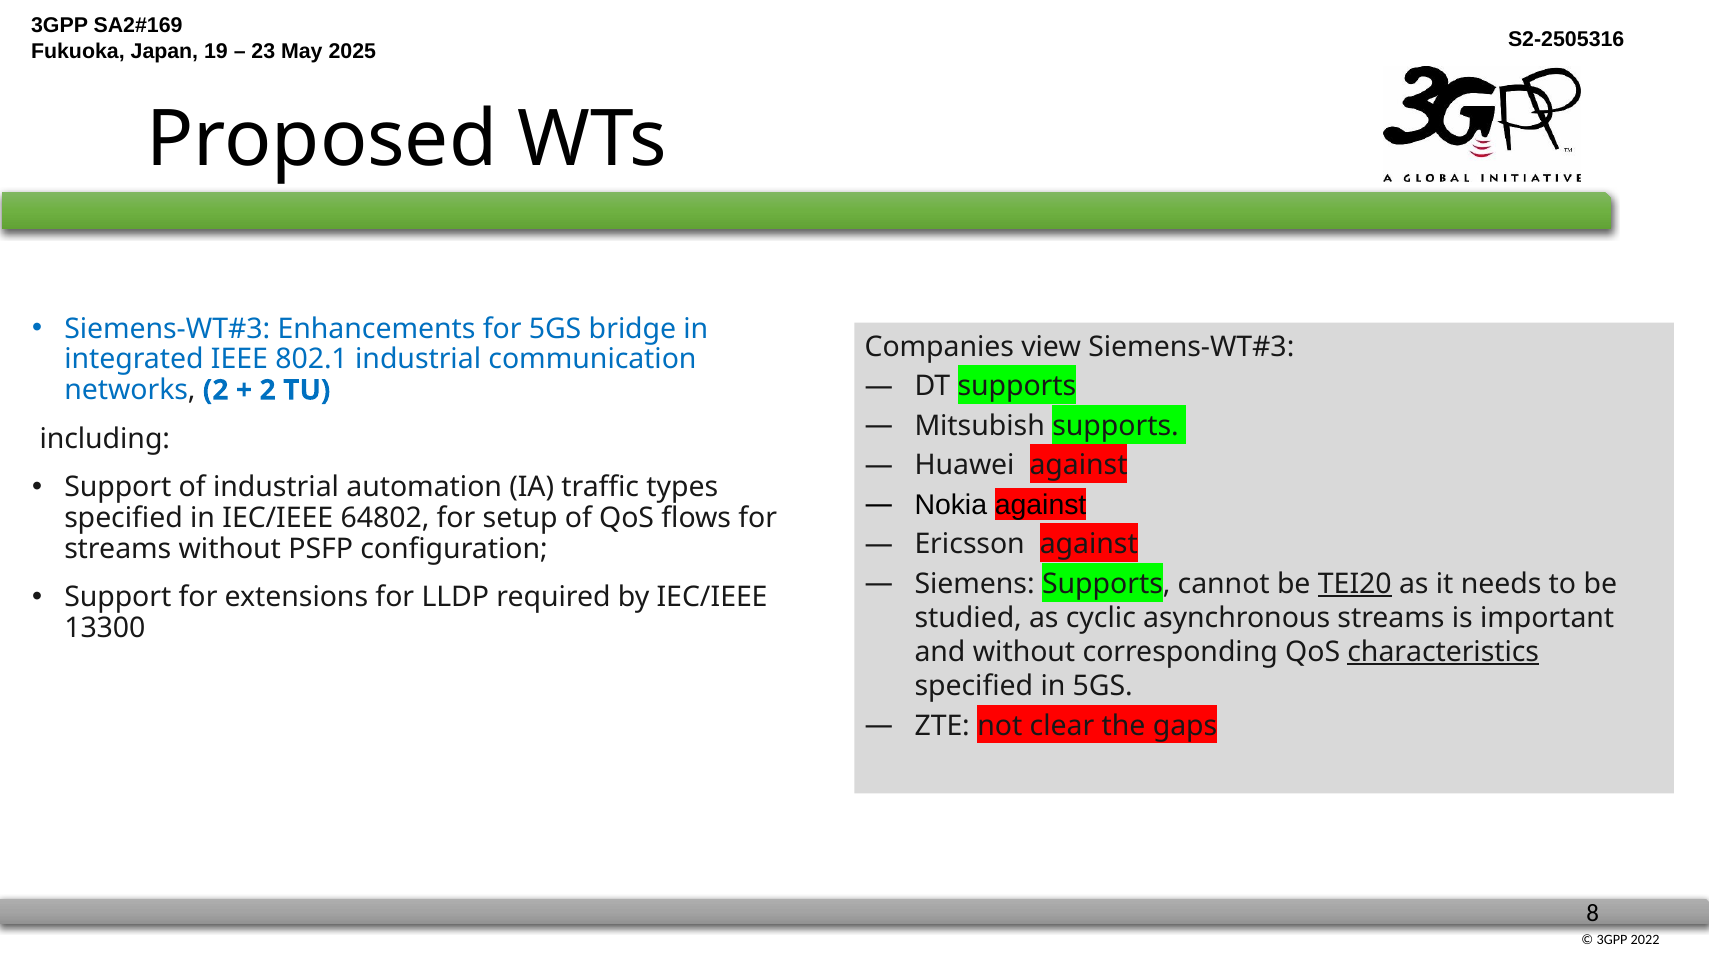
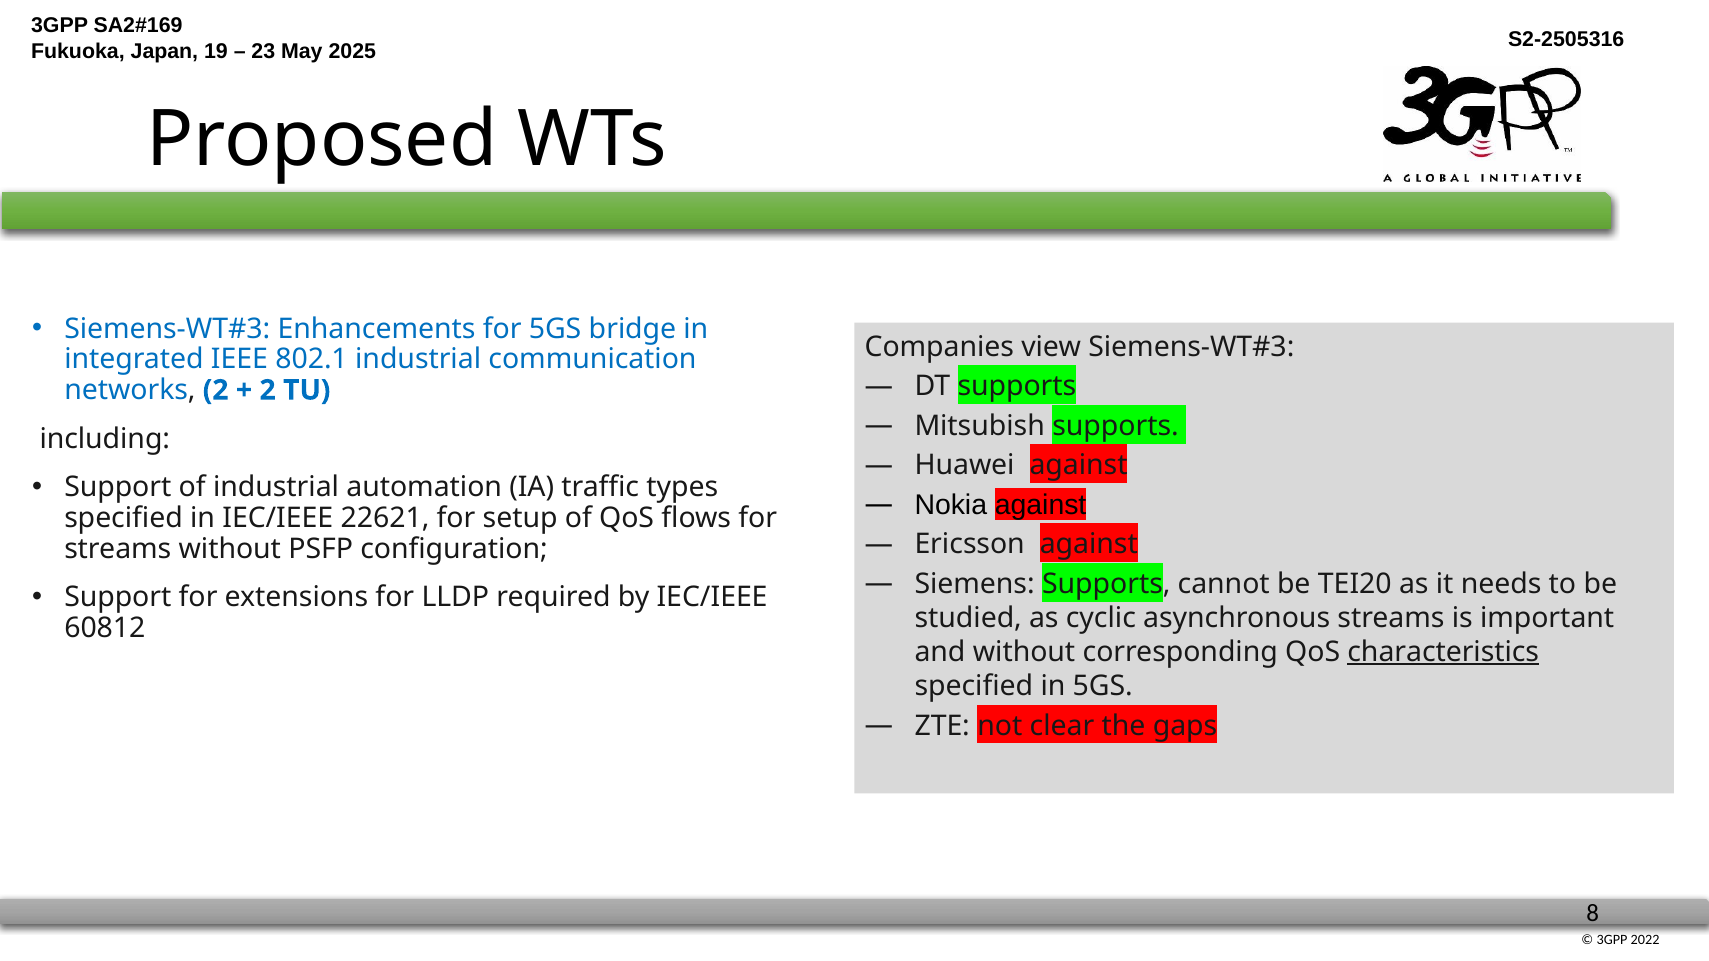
64802: 64802 -> 22621
TEI20 underline: present -> none
13300: 13300 -> 60812
